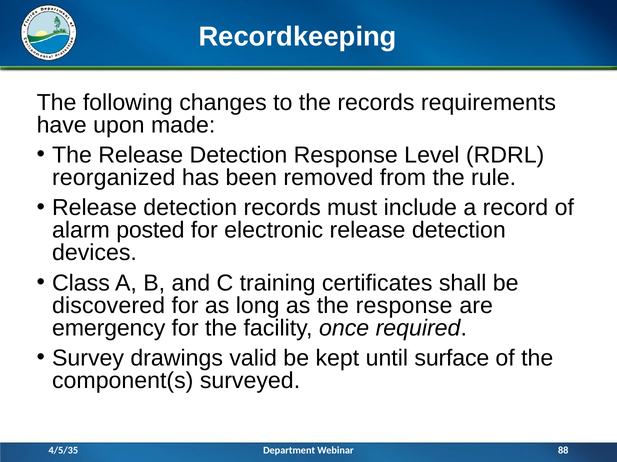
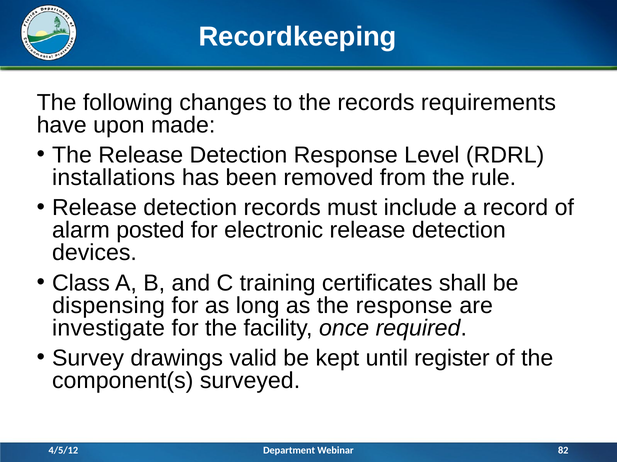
reorganized: reorganized -> installations
discovered: discovered -> dispensing
emergency: emergency -> investigate
surface: surface -> register
88: 88 -> 82
4/5/35: 4/5/35 -> 4/5/12
